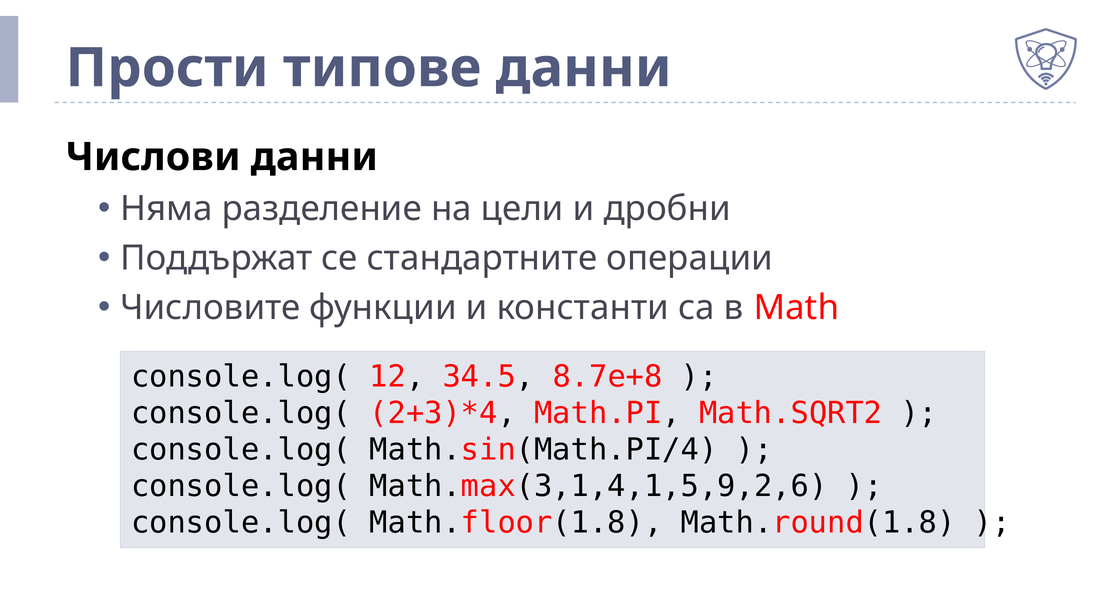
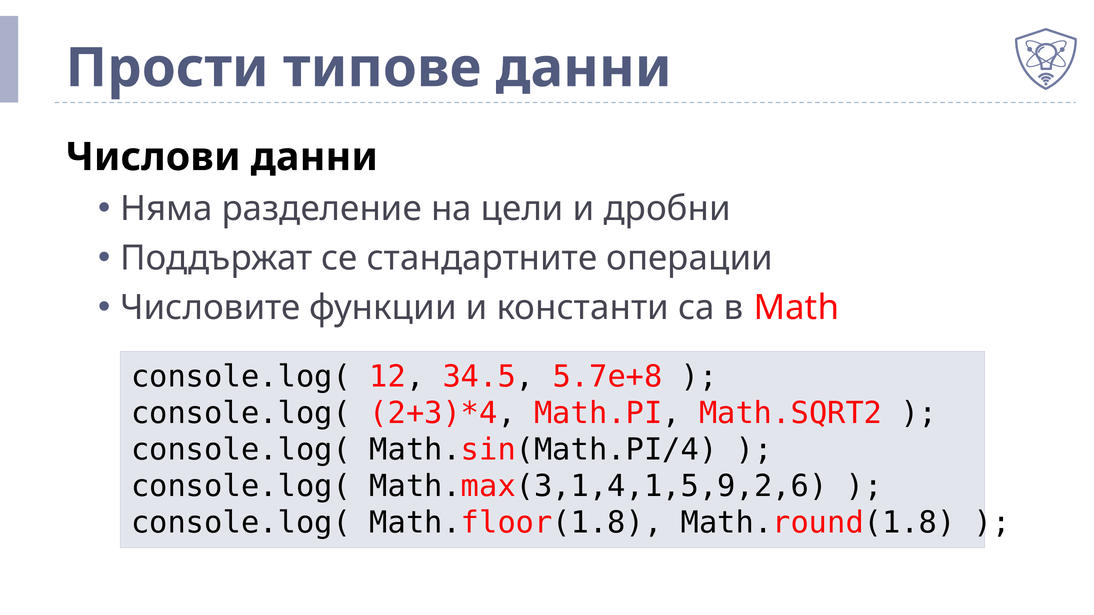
8.7e+8: 8.7e+8 -> 5.7e+8
